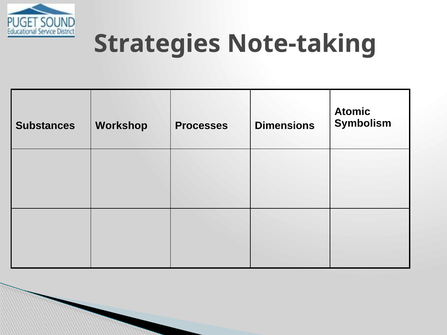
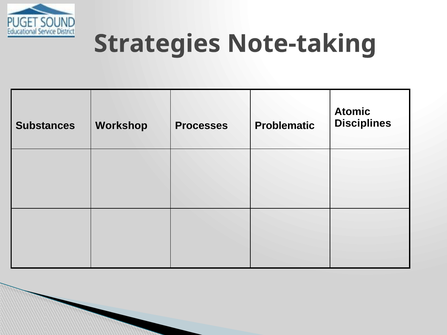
Symbolism: Symbolism -> Disciplines
Dimensions: Dimensions -> Problematic
